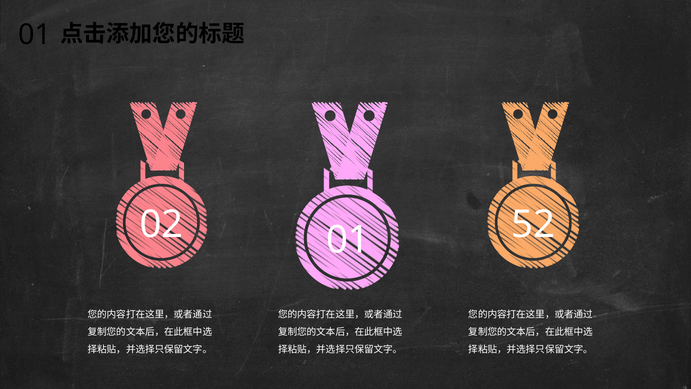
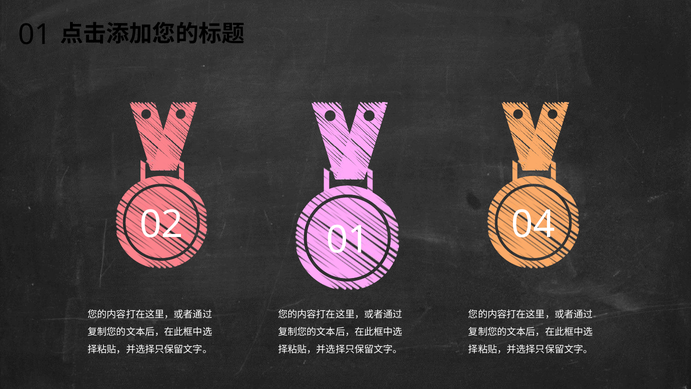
52: 52 -> 04
